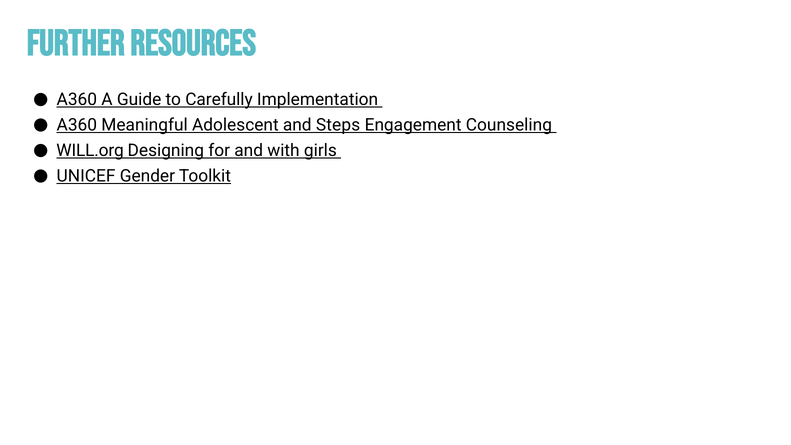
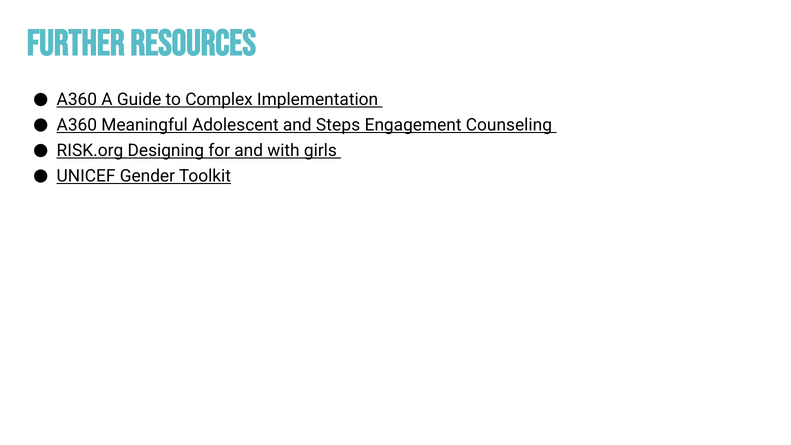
Carefully: Carefully -> Complex
WILL.org: WILL.org -> RISK.org
